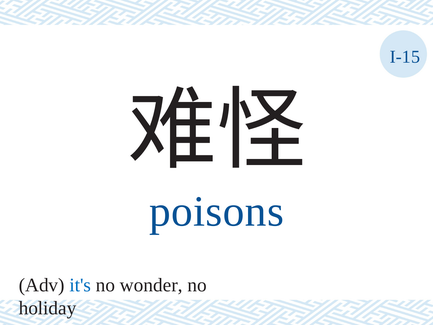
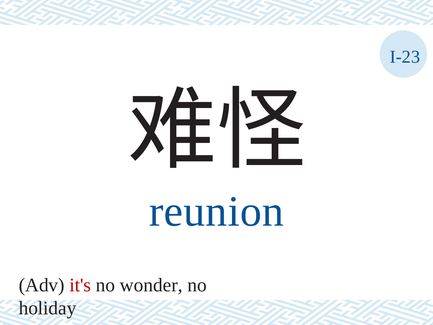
I-15: I-15 -> I-23
poisons: poisons -> reunion
it's colour: blue -> red
